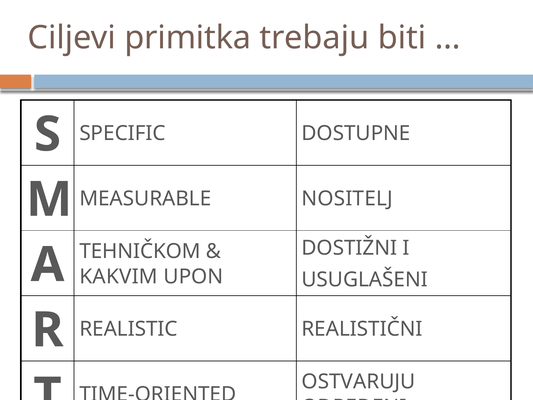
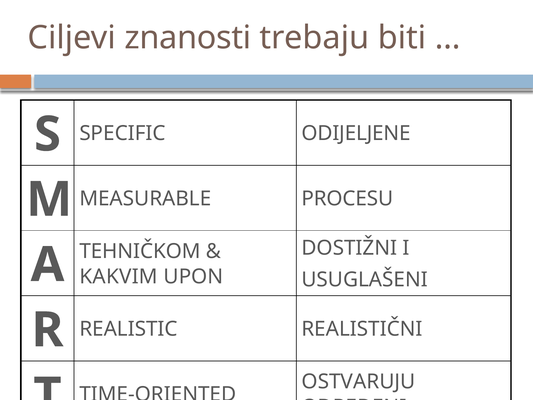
primitka: primitka -> znanosti
DOSTUPNE: DOSTUPNE -> ODIJELJENE
NOSITELJ: NOSITELJ -> PROCESU
